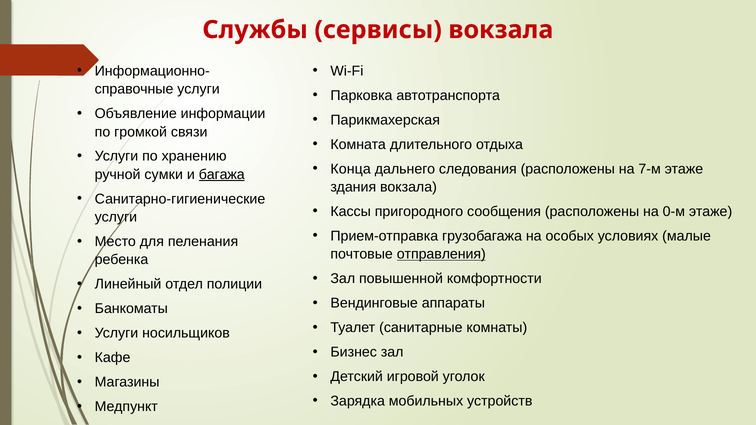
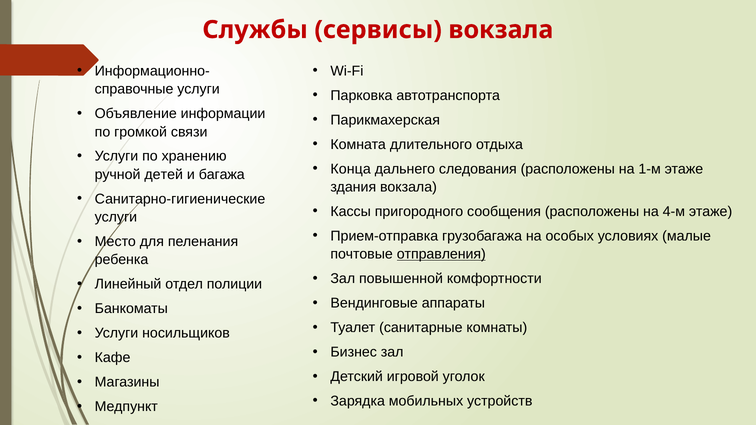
7-м: 7-м -> 1-м
сумки: сумки -> детей
багажа underline: present -> none
0-м: 0-м -> 4-м
